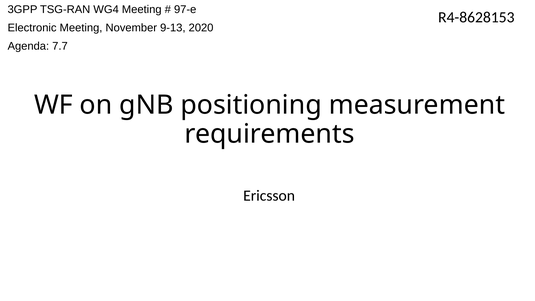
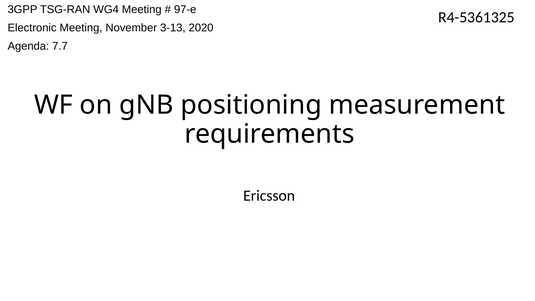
R4-8628153: R4-8628153 -> R4-5361325
9-13: 9-13 -> 3-13
